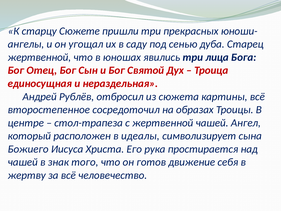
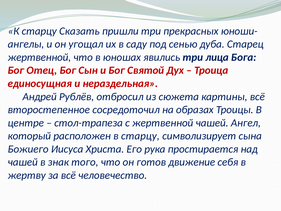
Сюжете: Сюжете -> Сказать
в идеалы: идеалы -> старцу
